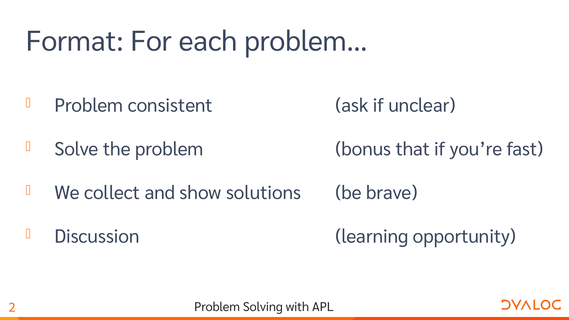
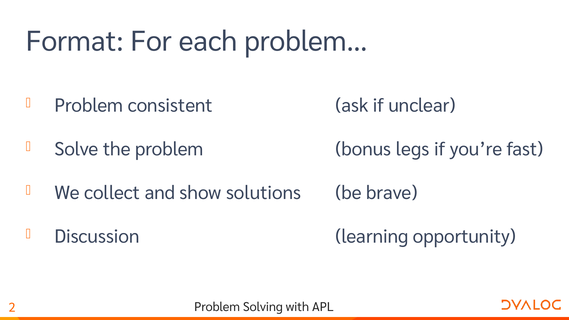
that: that -> legs
